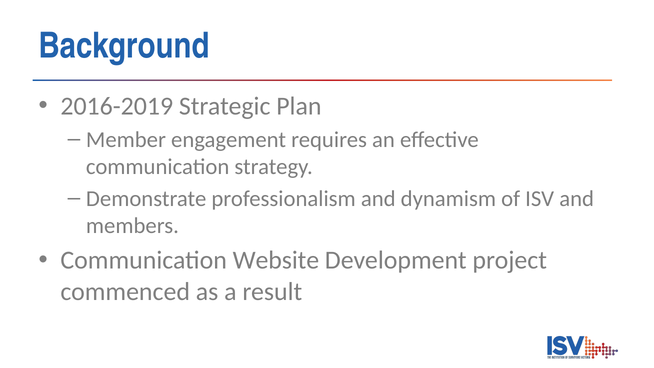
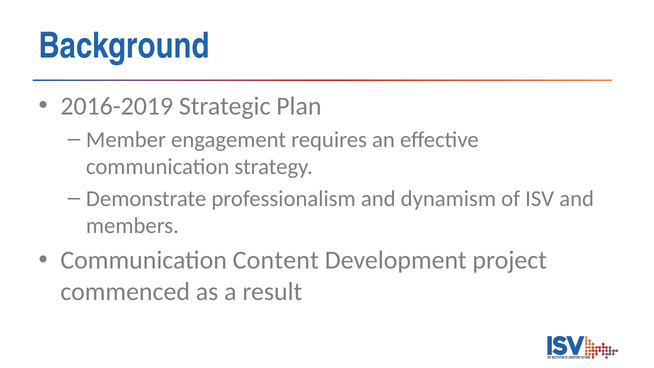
Website: Website -> Content
